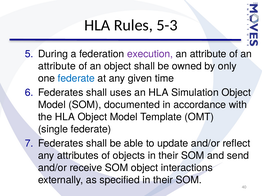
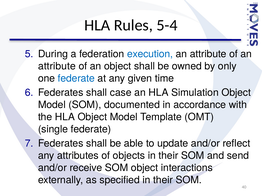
5-3: 5-3 -> 5-4
execution colour: purple -> blue
uses: uses -> case
